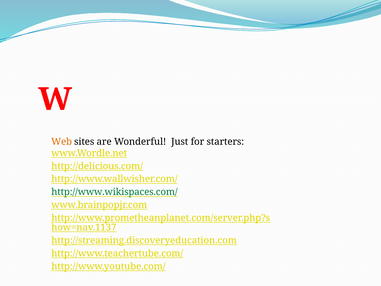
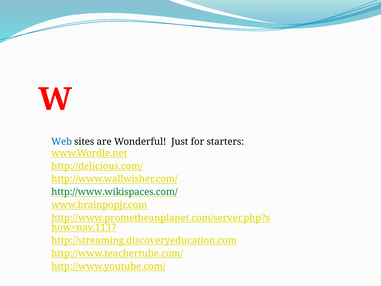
Web colour: orange -> blue
